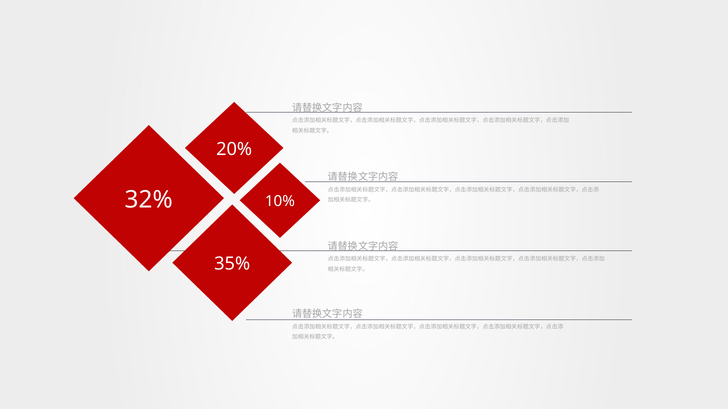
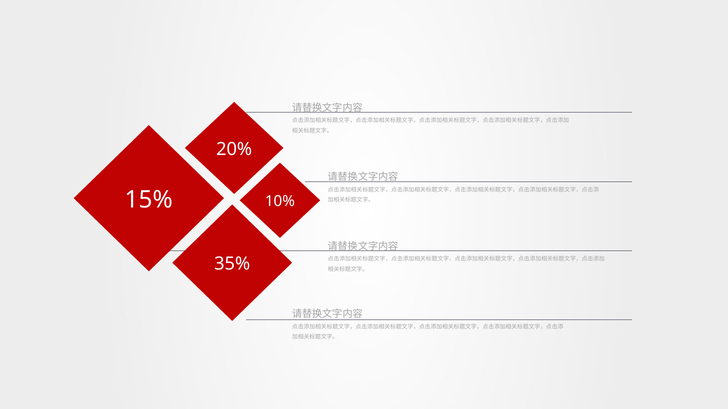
32%: 32% -> 15%
